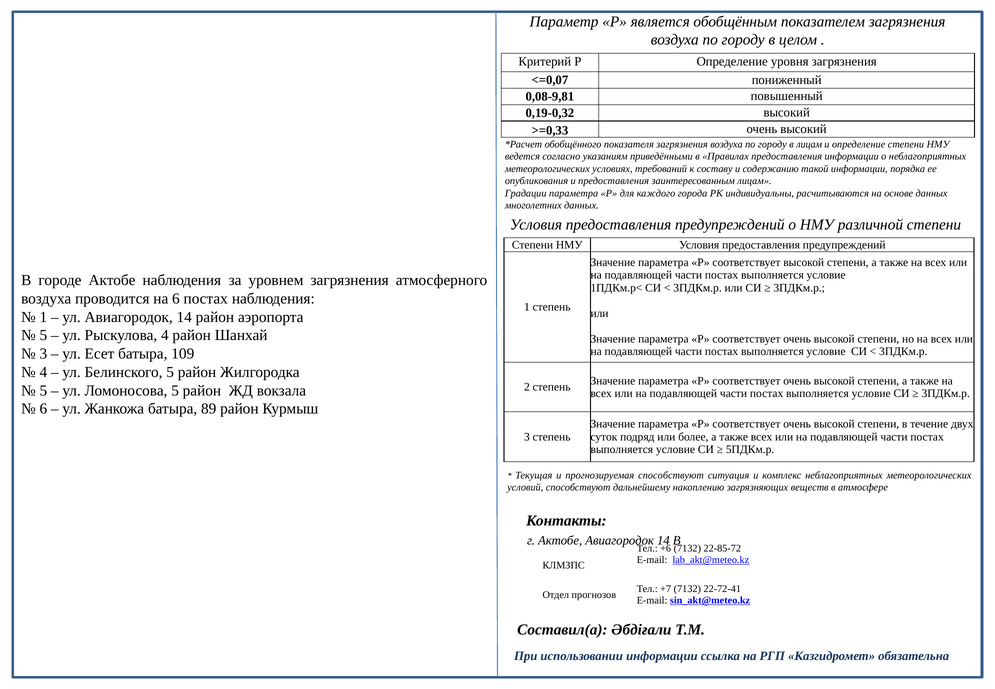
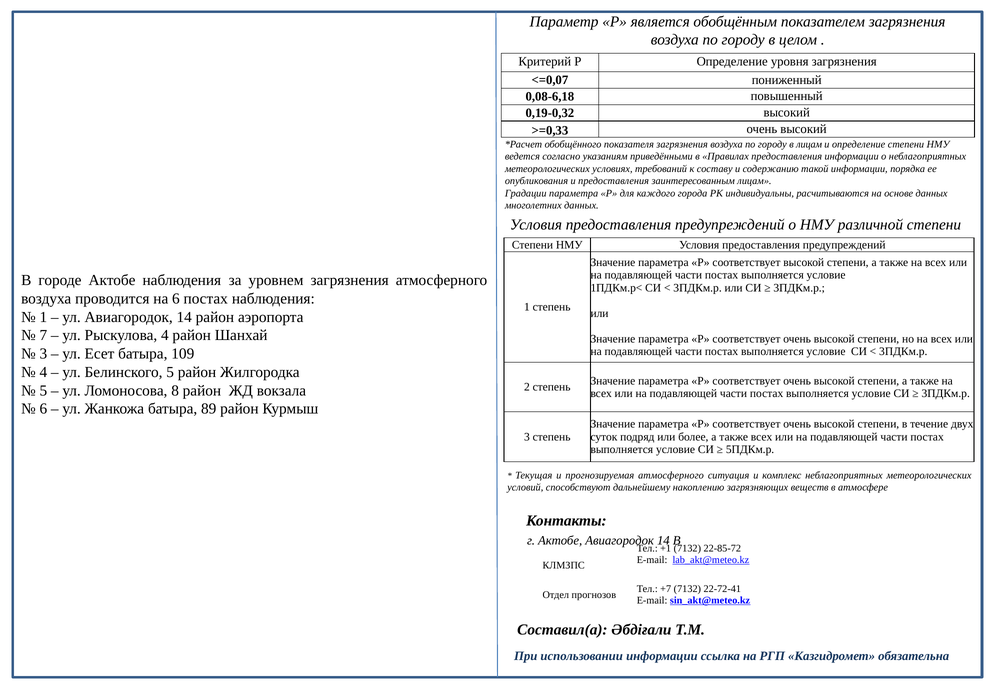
0,08-9,81: 0,08-9,81 -> 0,08-6,18
5 at (43, 335): 5 -> 7
Ломоносова 5: 5 -> 8
прогнозируемая способствуют: способствуют -> атмосферного
+6: +6 -> +1
